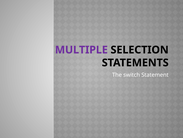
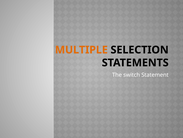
MULTIPLE colour: purple -> orange
